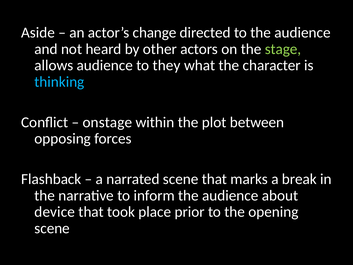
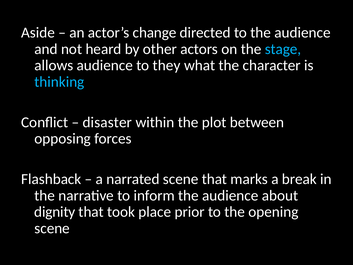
stage colour: light green -> light blue
onstage: onstage -> disaster
device: device -> dignity
